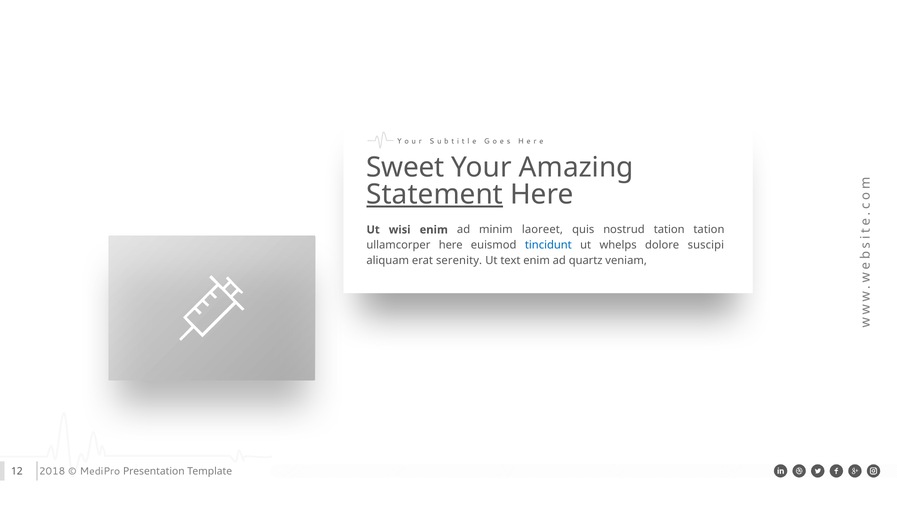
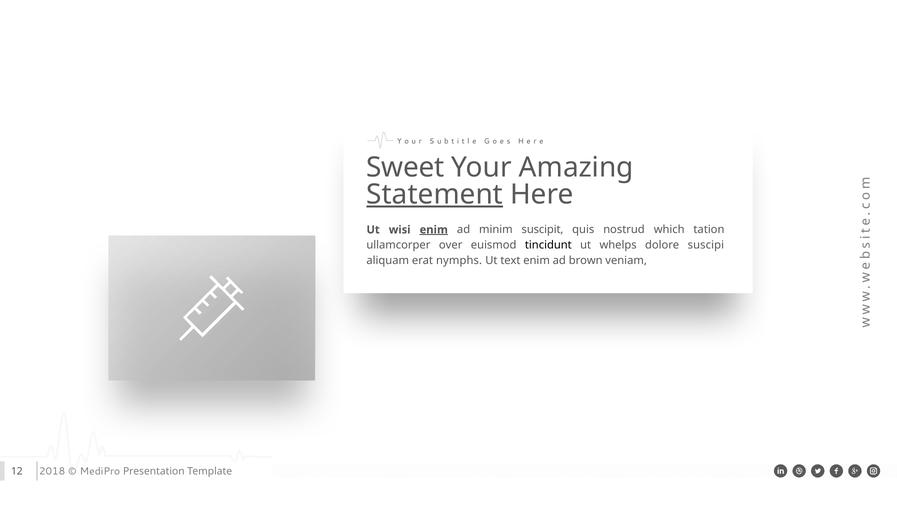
enim at (434, 230) underline: none -> present
laoreet: laoreet -> suscipit
nostrud tation: tation -> which
ullamcorper here: here -> over
tincidunt colour: blue -> black
serenity: serenity -> nymphs
quartz: quartz -> brown
